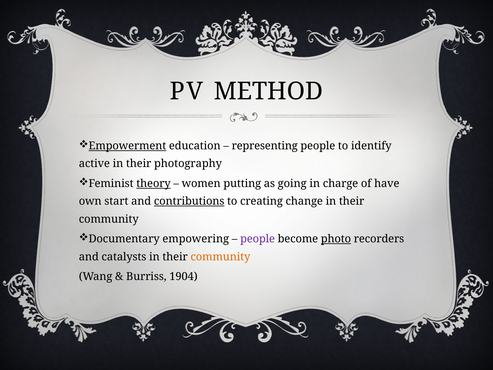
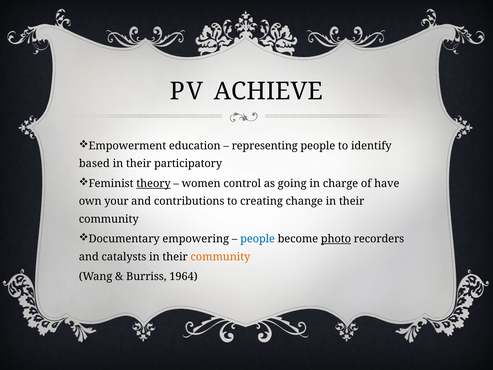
METHOD: METHOD -> ACHIEVE
Empowerment underline: present -> none
active: active -> based
photography: photography -> participatory
putting: putting -> control
start: start -> your
contributions underline: present -> none
people at (258, 239) colour: purple -> blue
1904: 1904 -> 1964
